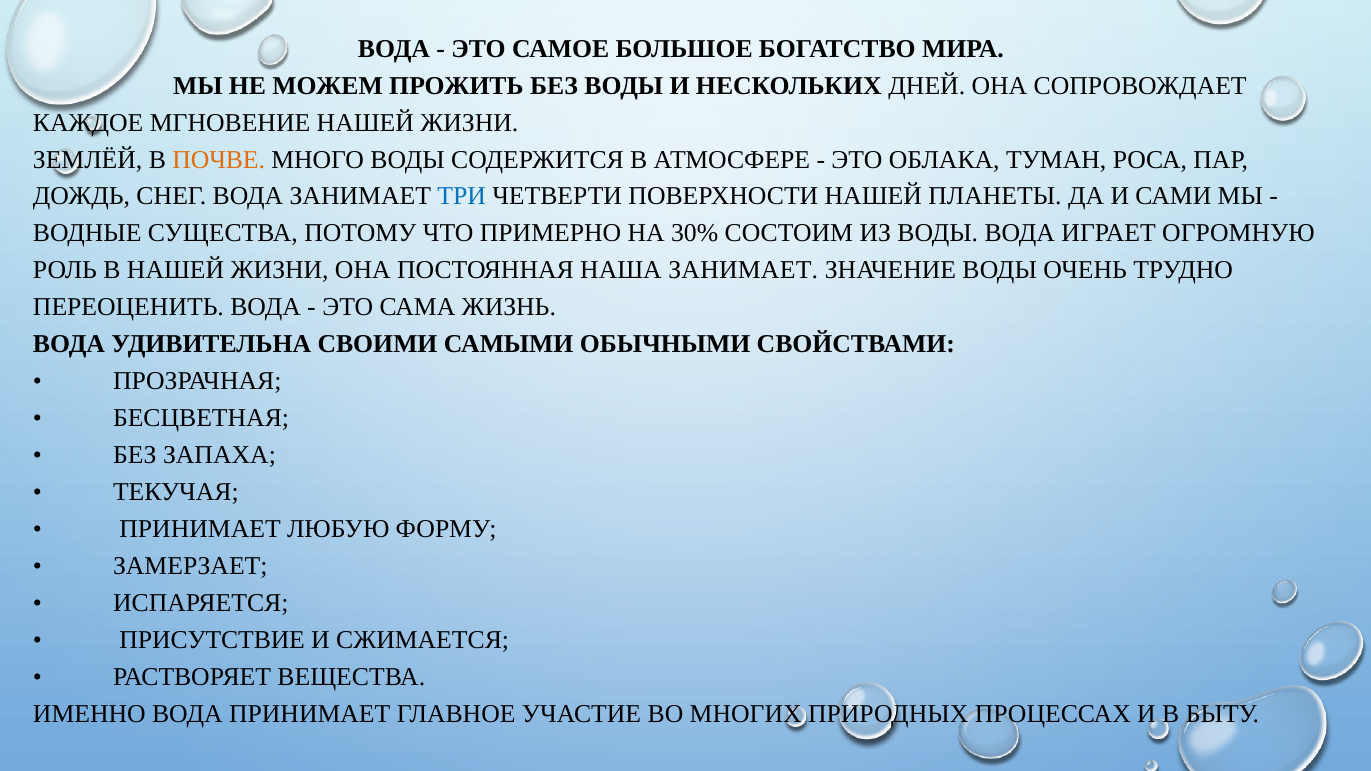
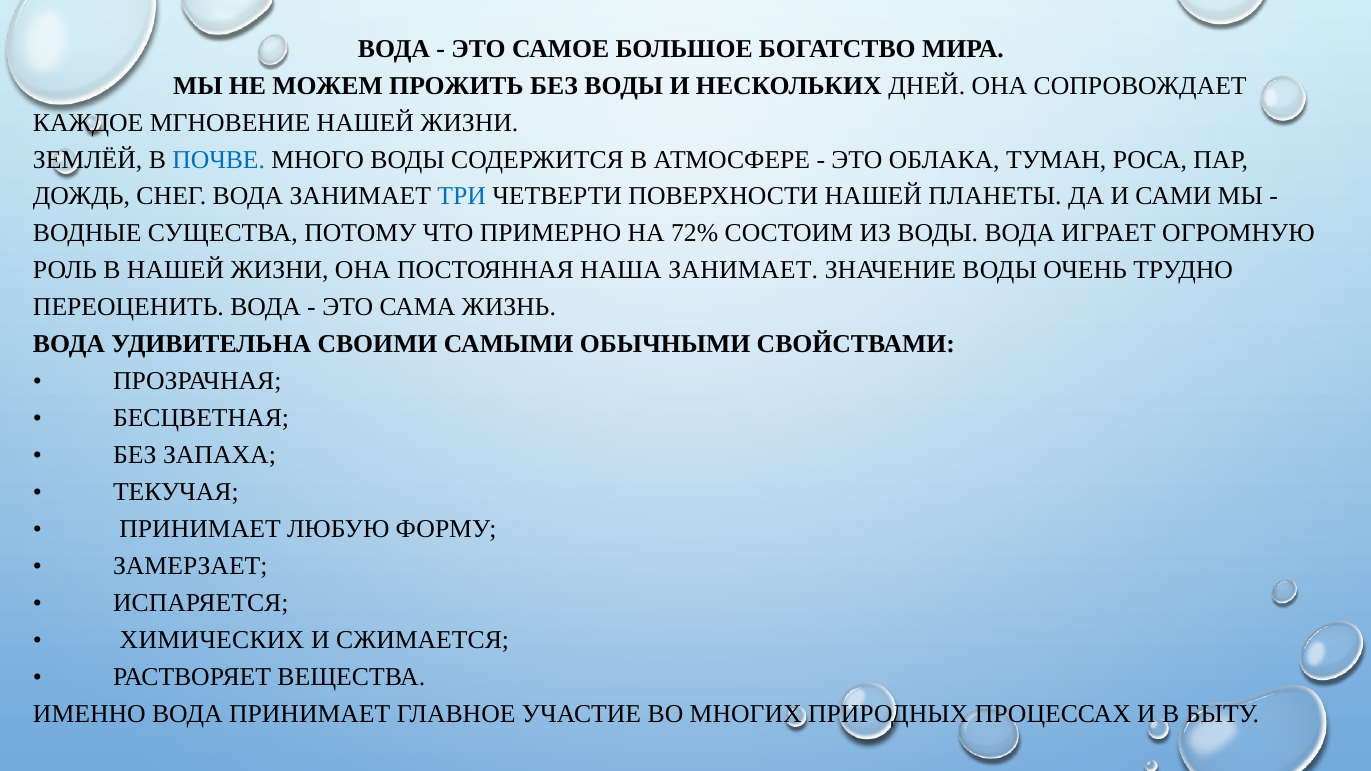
ПОЧВЕ colour: orange -> blue
30%: 30% -> 72%
ПРИСУТСТВИЕ: ПРИСУТСТВИЕ -> ХИМИЧЕСКИХ
